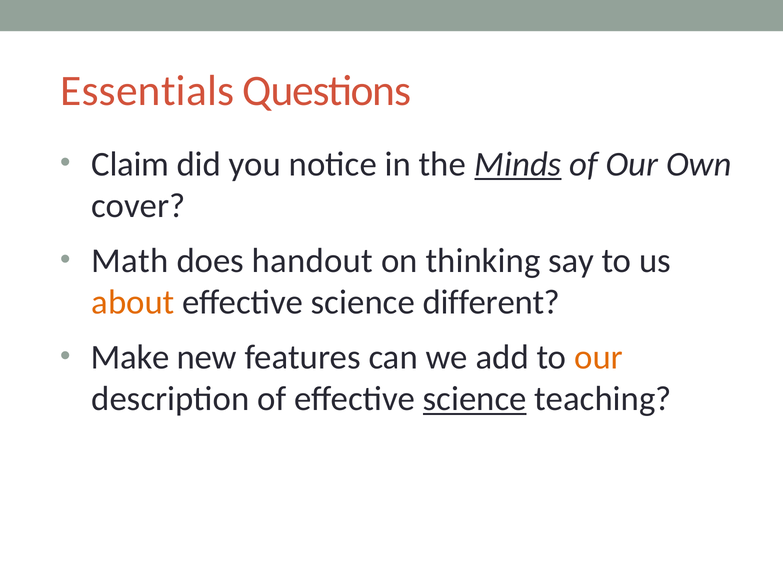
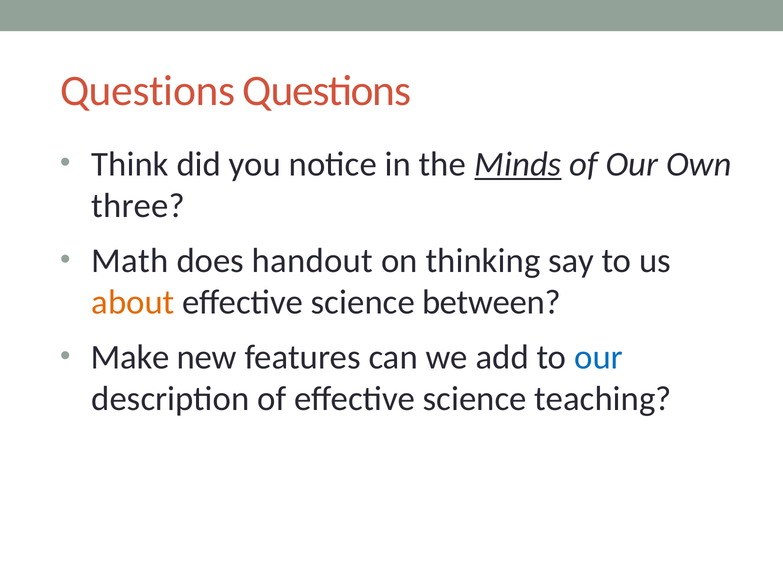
Essentials at (147, 91): Essentials -> Questions
Claim: Claim -> Think
cover: cover -> three
different: different -> between
our at (599, 357) colour: orange -> blue
science at (475, 399) underline: present -> none
